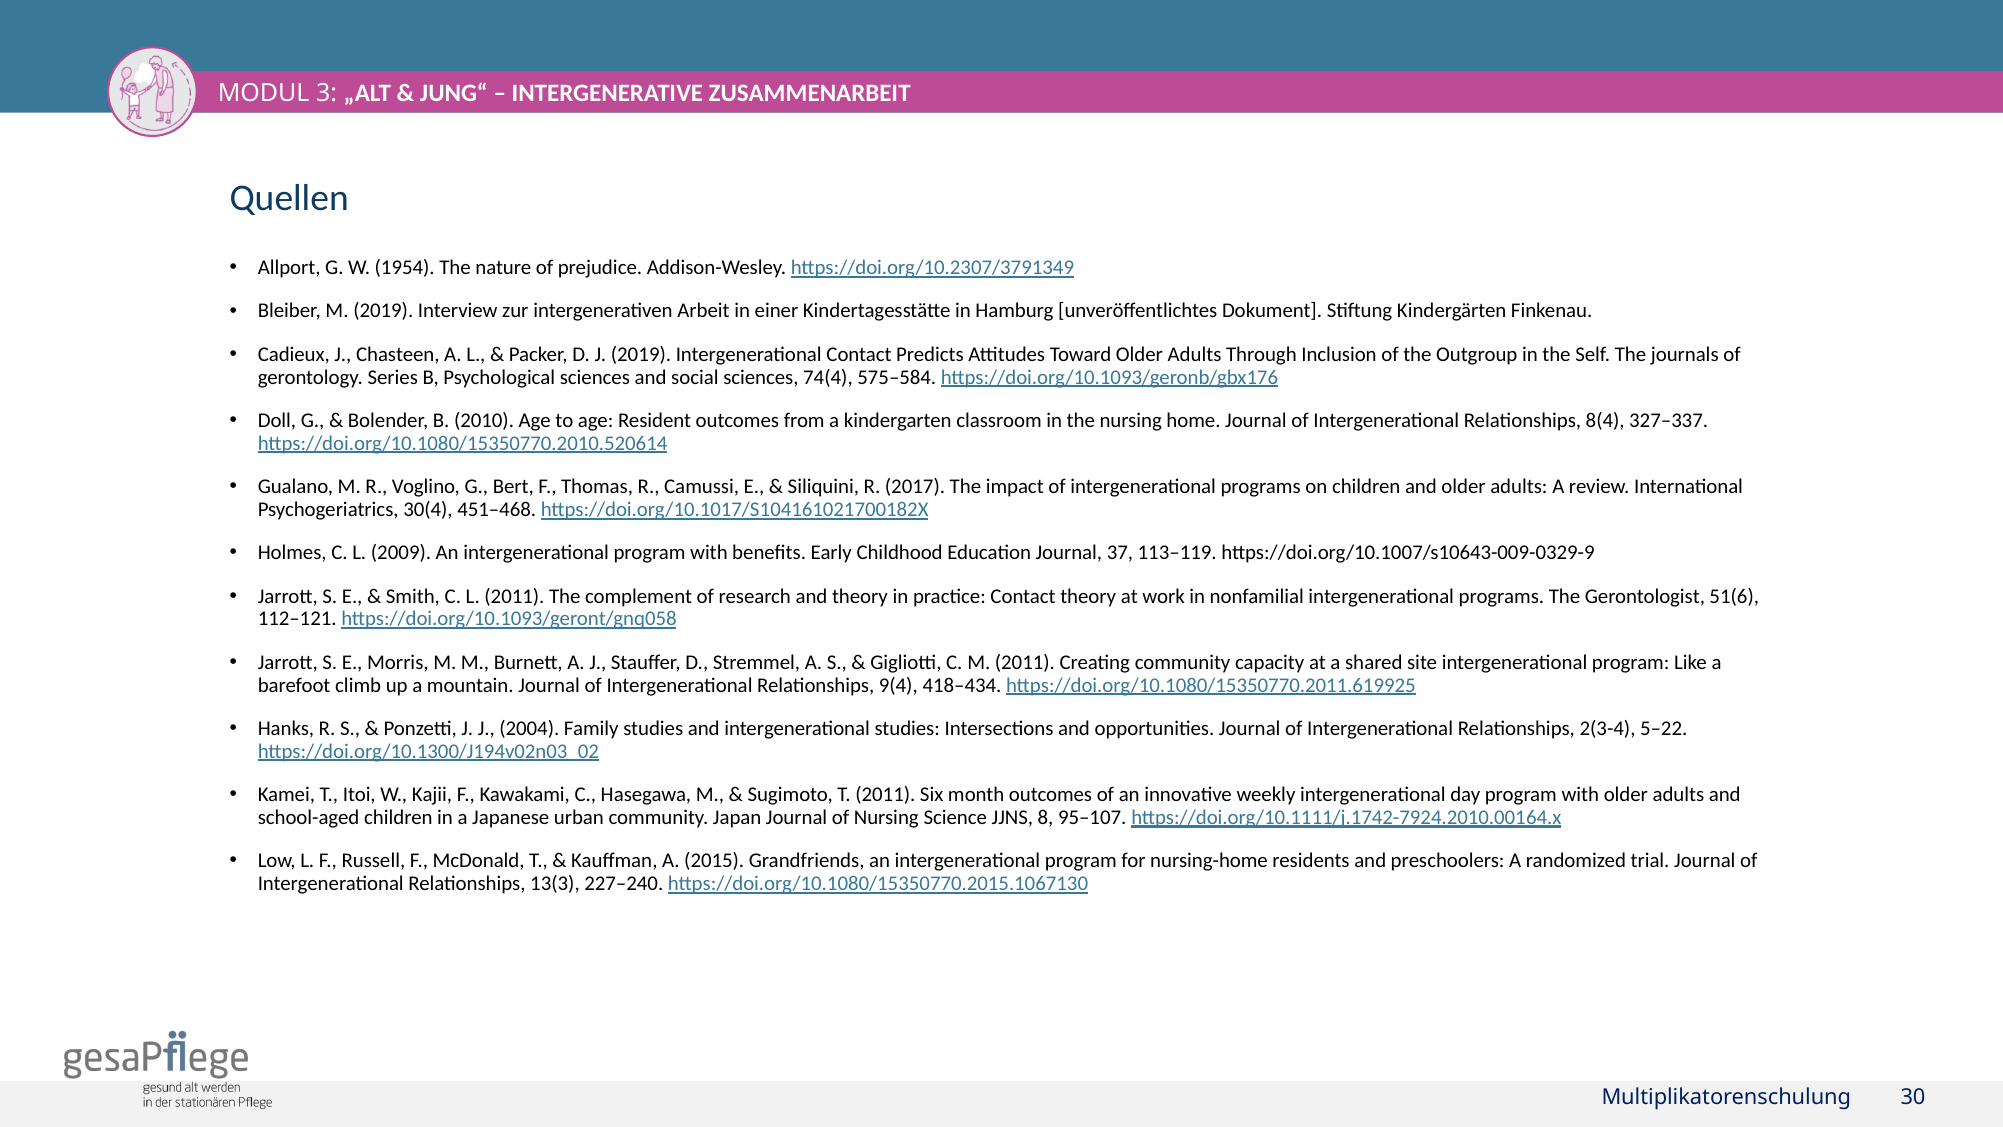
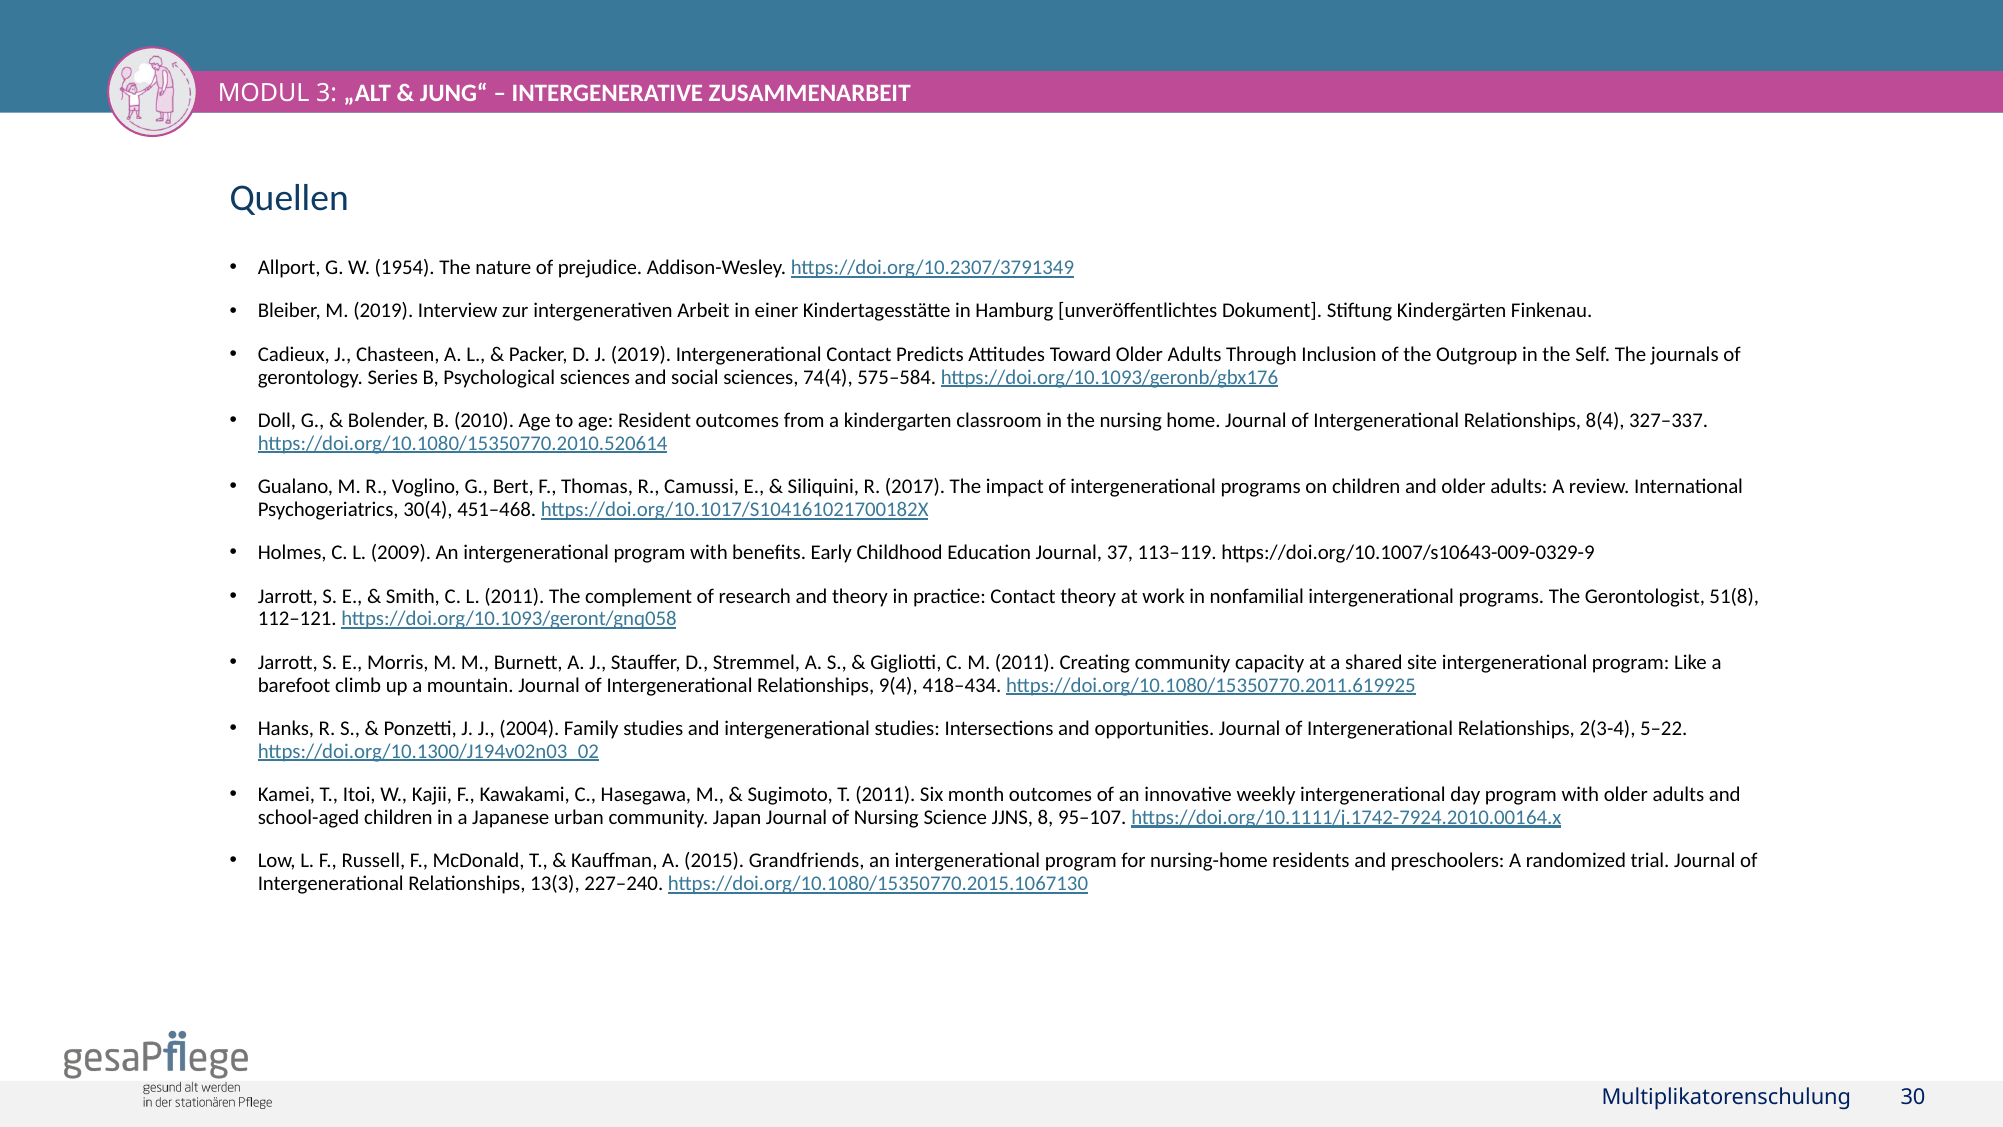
51(6: 51(6 -> 51(8
